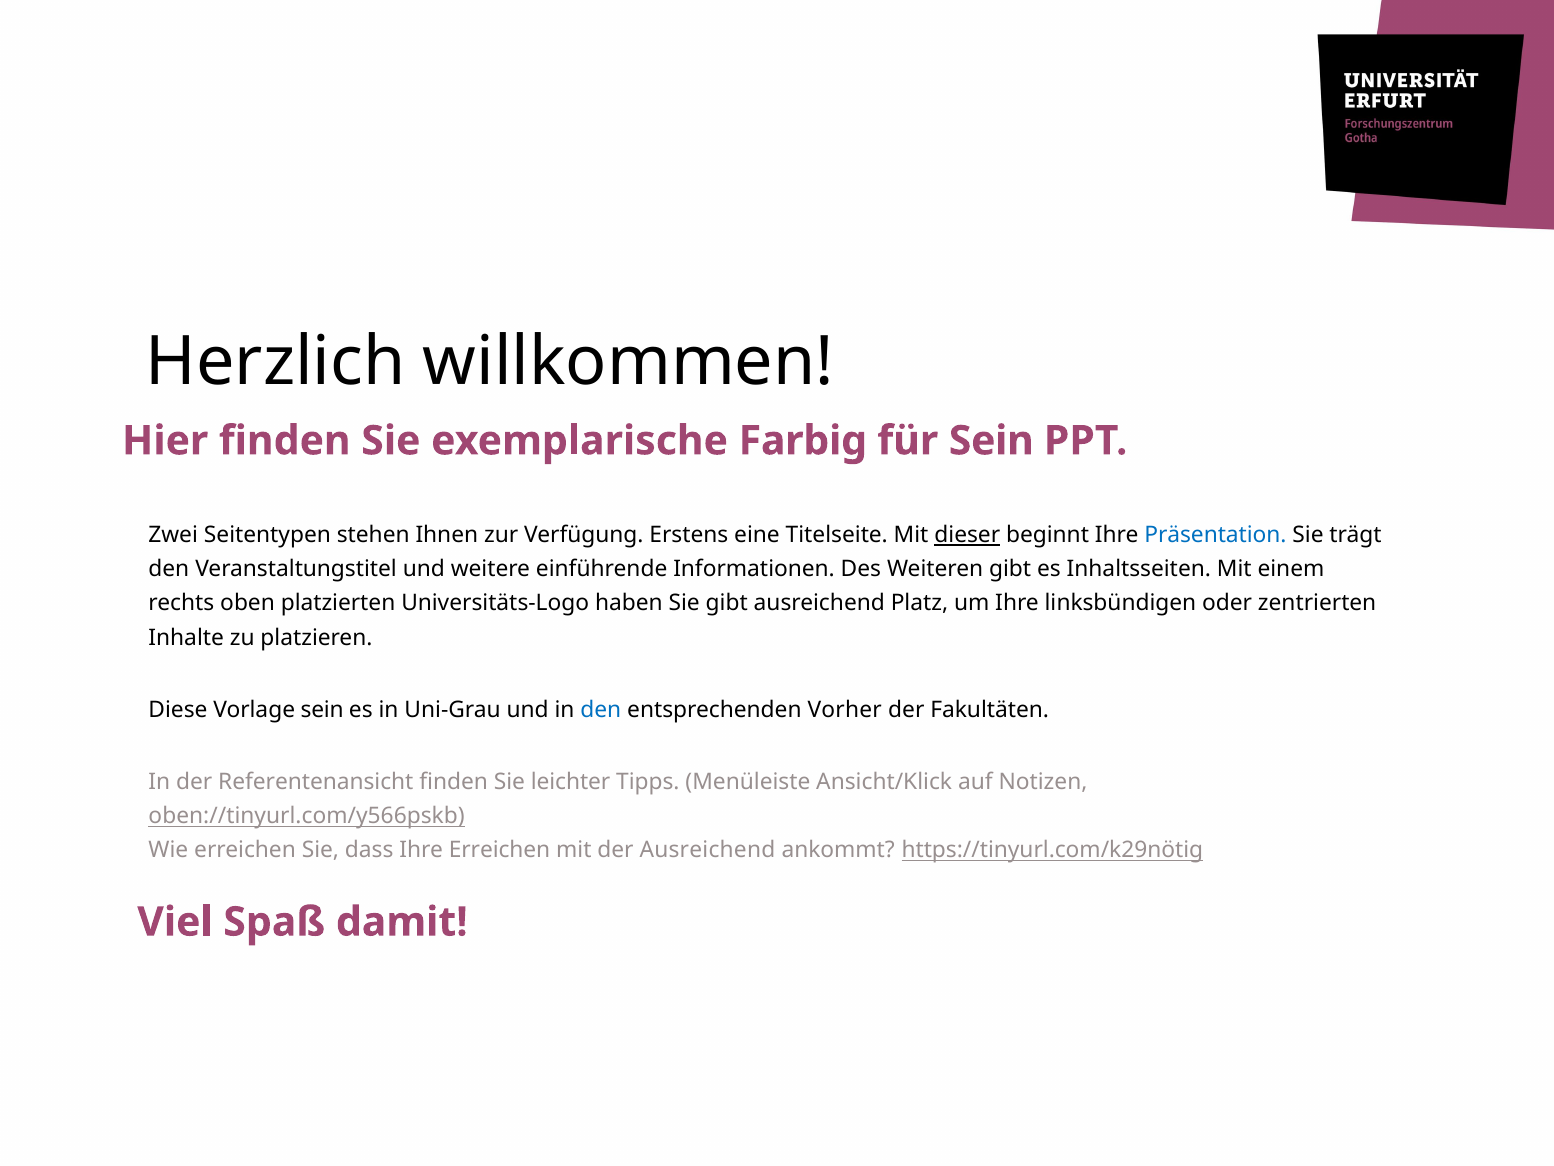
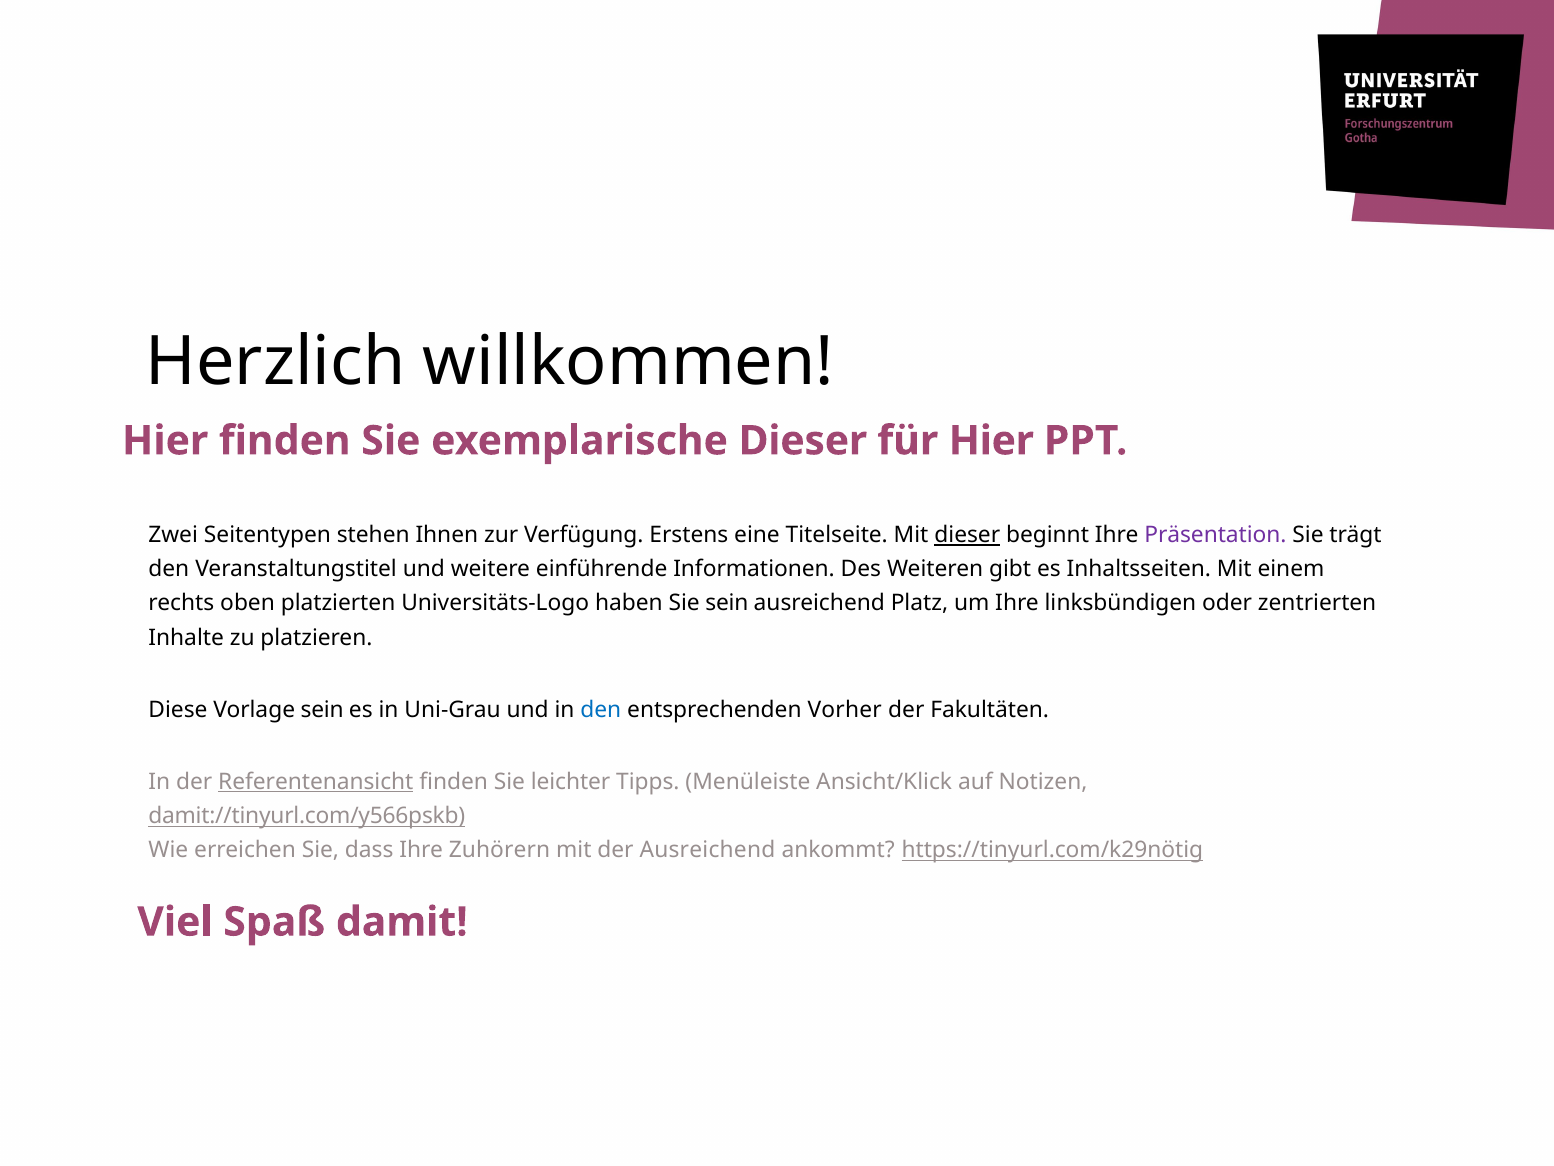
exemplarische Farbig: Farbig -> Dieser
für Sein: Sein -> Hier
Präsentation colour: blue -> purple
Sie gibt: gibt -> sein
Referentenansicht underline: none -> present
oben://tinyurl.com/y566pskb: oben://tinyurl.com/y566pskb -> damit://tinyurl.com/y566pskb
Ihre Erreichen: Erreichen -> Zuhörern
